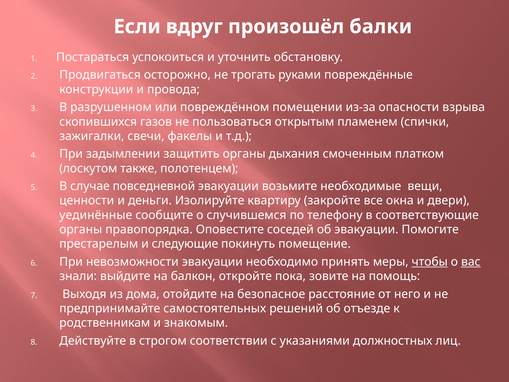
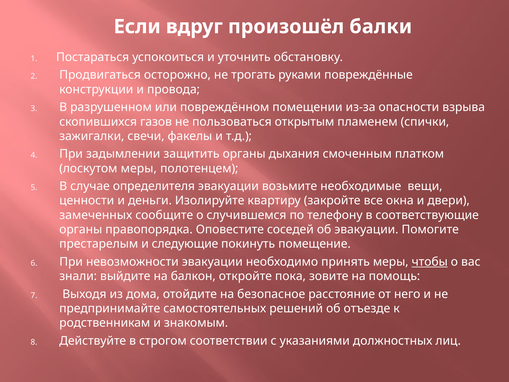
лоскутом также: также -> меры
повседневной: повседневной -> определителя
уединённые: уединённые -> замеченных
вас underline: present -> none
